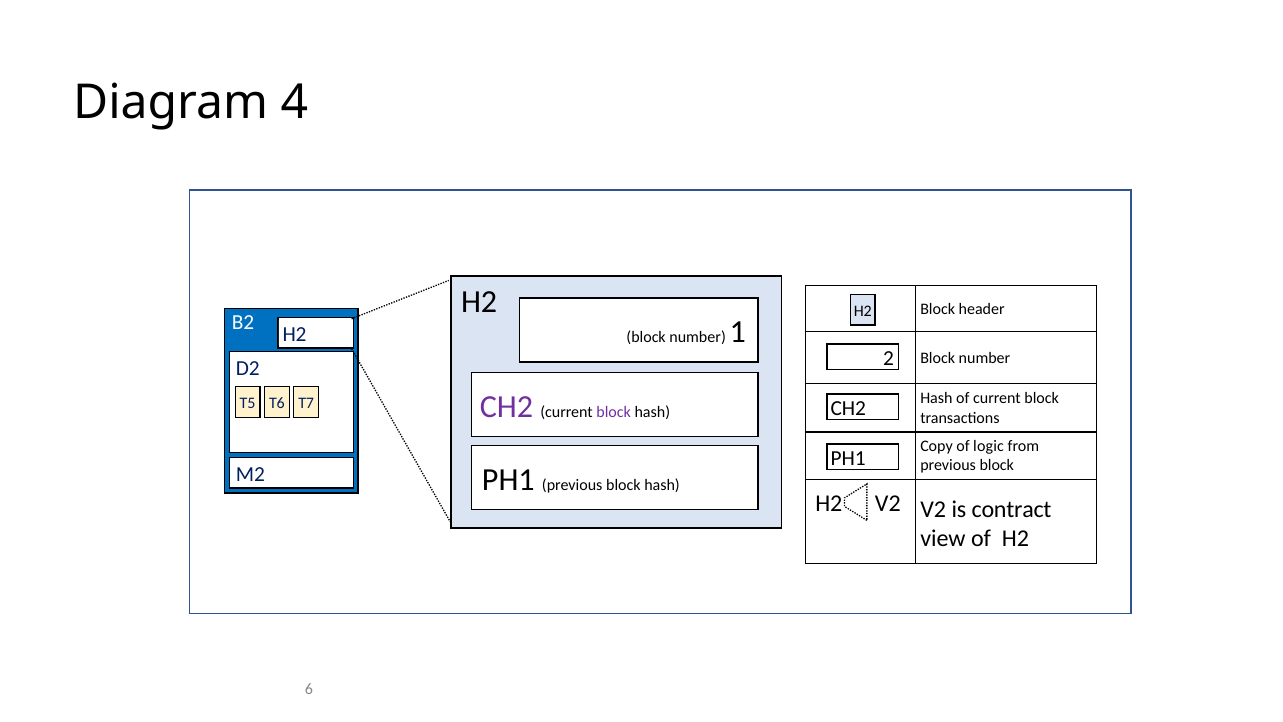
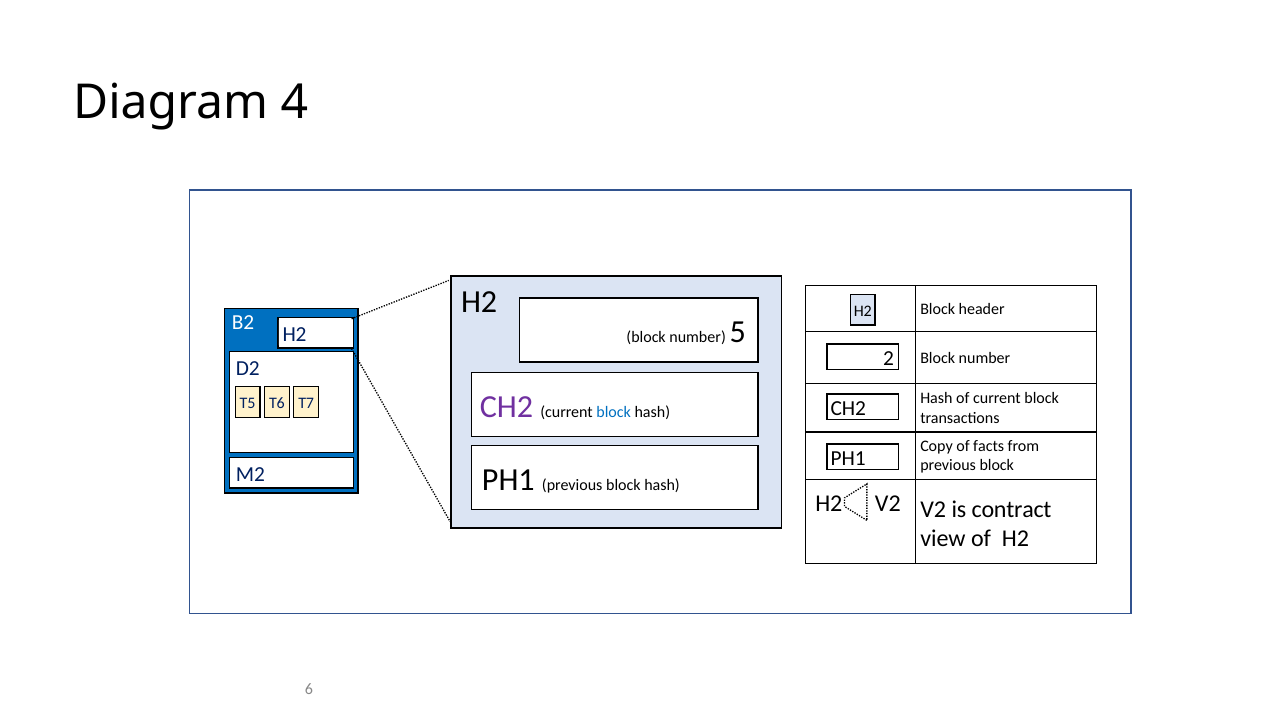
1: 1 -> 5
block at (614, 412) colour: purple -> blue
logic: logic -> facts
